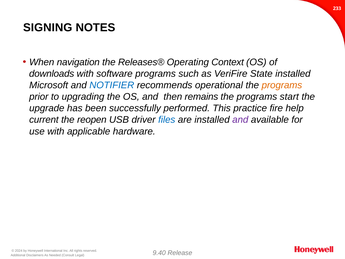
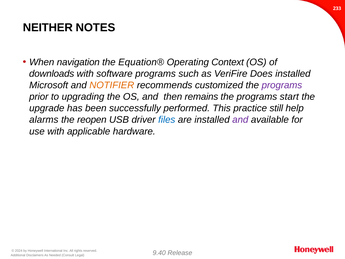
SIGNING: SIGNING -> NEITHER
Releases®: Releases® -> Equation®
State: State -> Does
NOTIFIER colour: blue -> orange
operational: operational -> customized
programs at (282, 85) colour: orange -> purple
fire: fire -> still
current: current -> alarms
